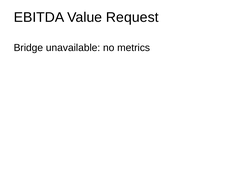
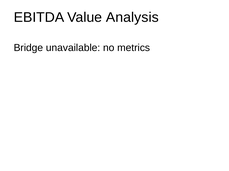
Request: Request -> Analysis
